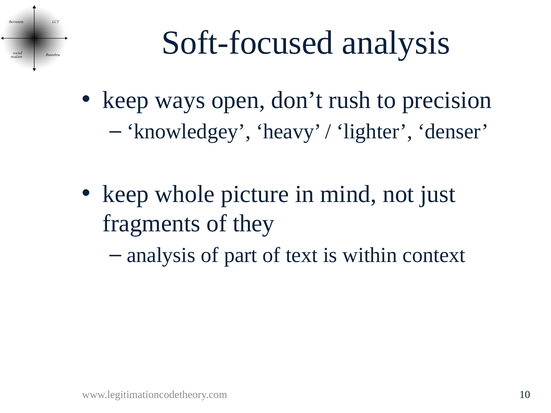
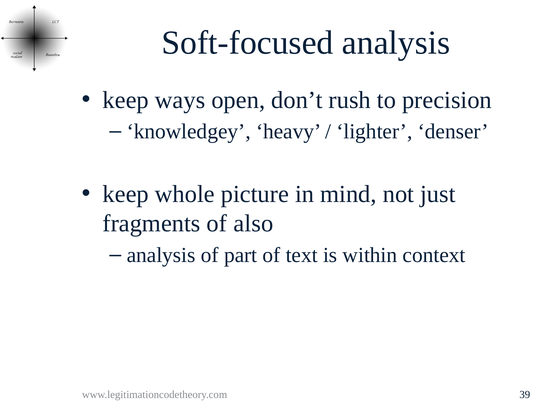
they: they -> also
10: 10 -> 39
